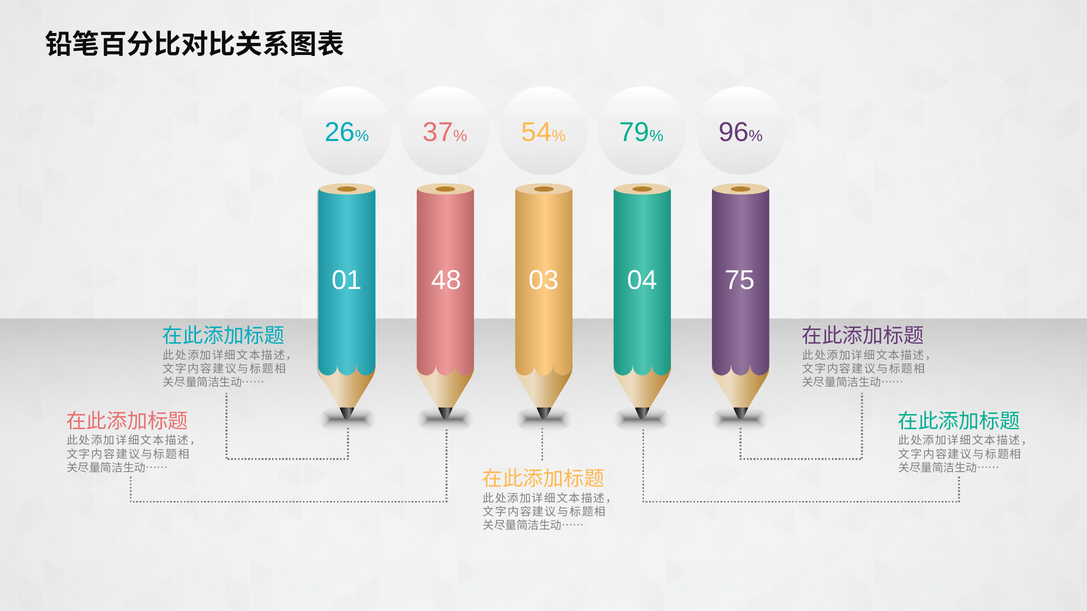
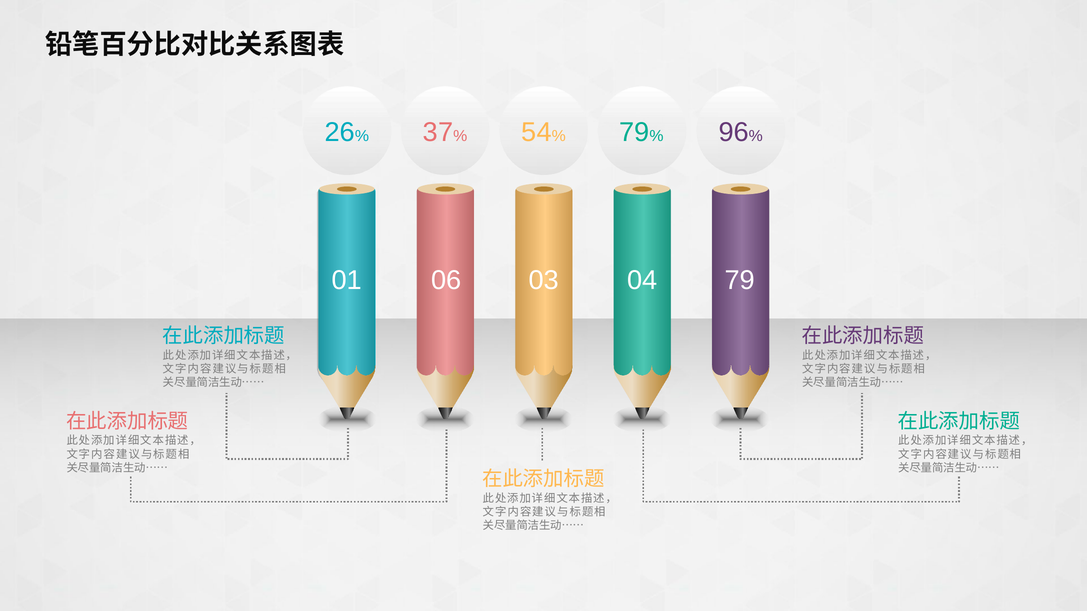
48: 48 -> 06
04 75: 75 -> 79
